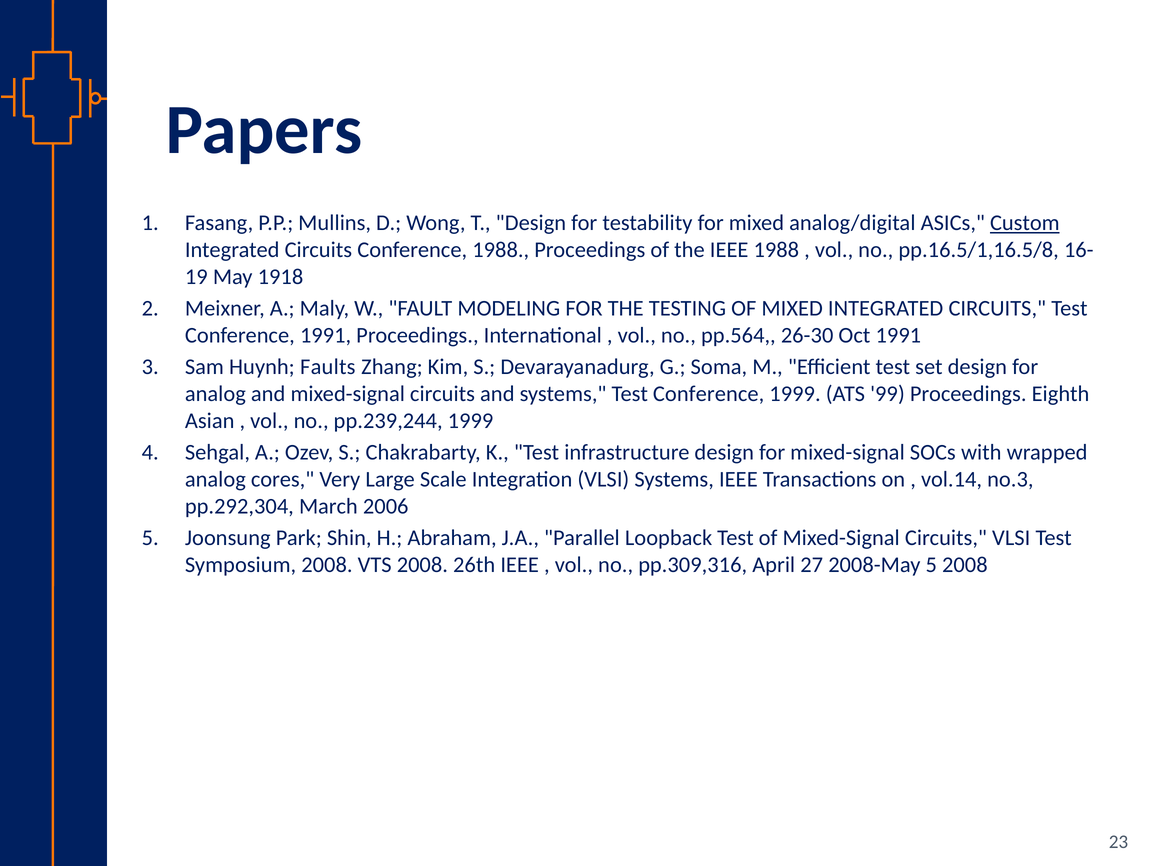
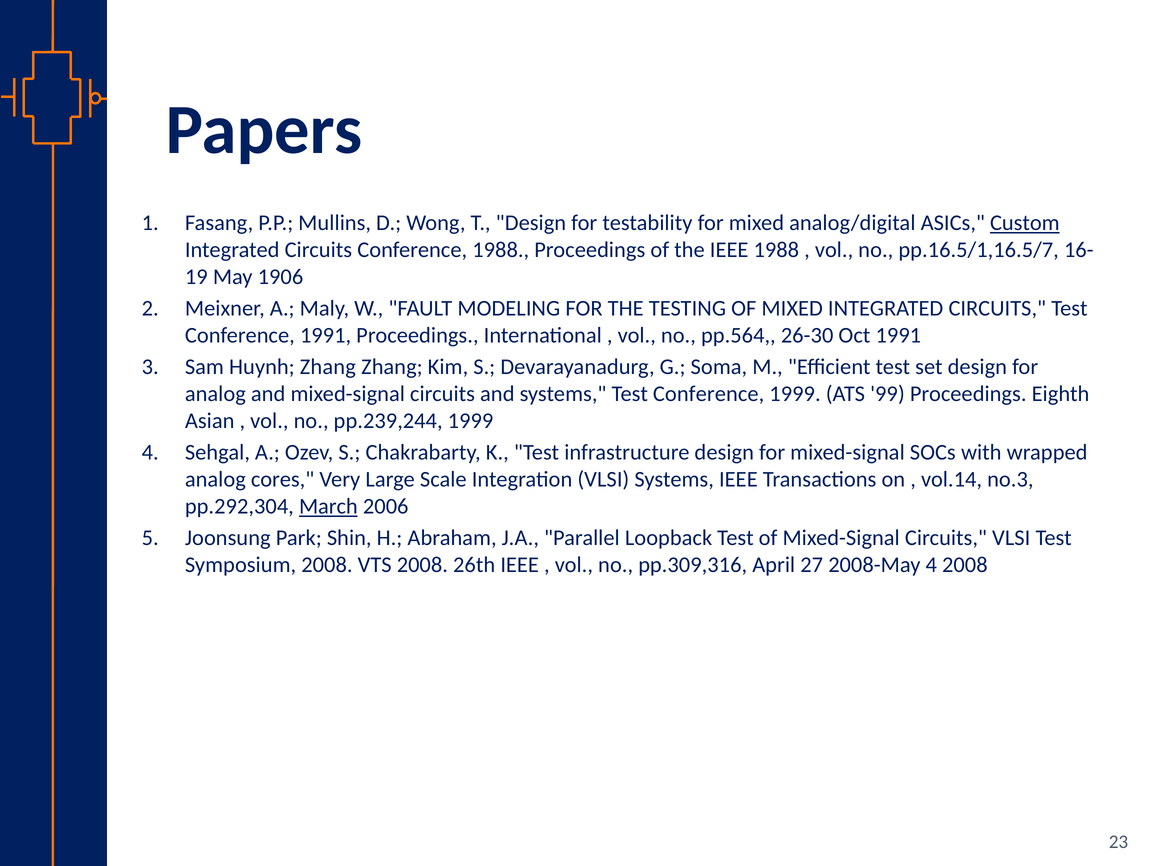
pp.16.5/1,16.5/8: pp.16.5/1,16.5/8 -> pp.16.5/1,16.5/7
1918: 1918 -> 1906
Huynh Faults: Faults -> Zhang
March underline: none -> present
2008-May 5: 5 -> 4
